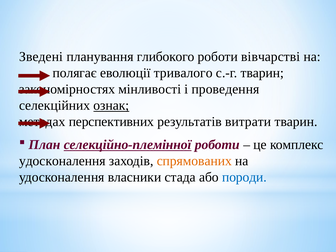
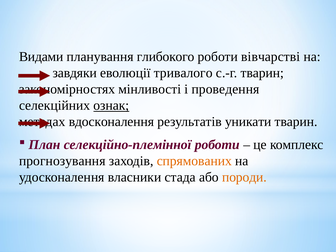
Зведені: Зведені -> Видами
полягає: полягає -> завдяки
перспективних: перспективних -> вдосконалення
витрати: витрати -> уникати
селекційно-племінної underline: present -> none
удосконалення at (62, 161): удосконалення -> прогнозування
породи colour: blue -> orange
